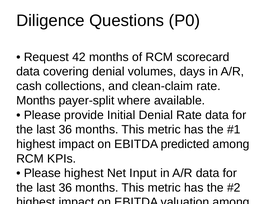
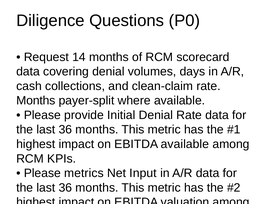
42: 42 -> 14
EBITDA predicted: predicted -> available
Please highest: highest -> metrics
